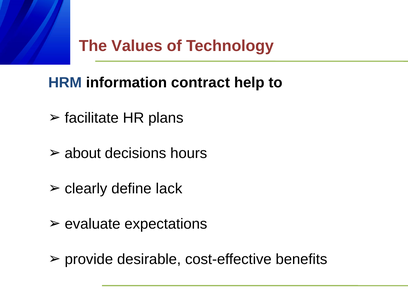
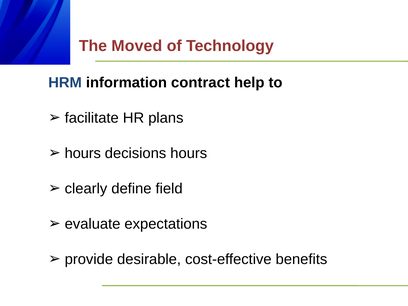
Values: Values -> Moved
about at (83, 153): about -> hours
lack: lack -> field
